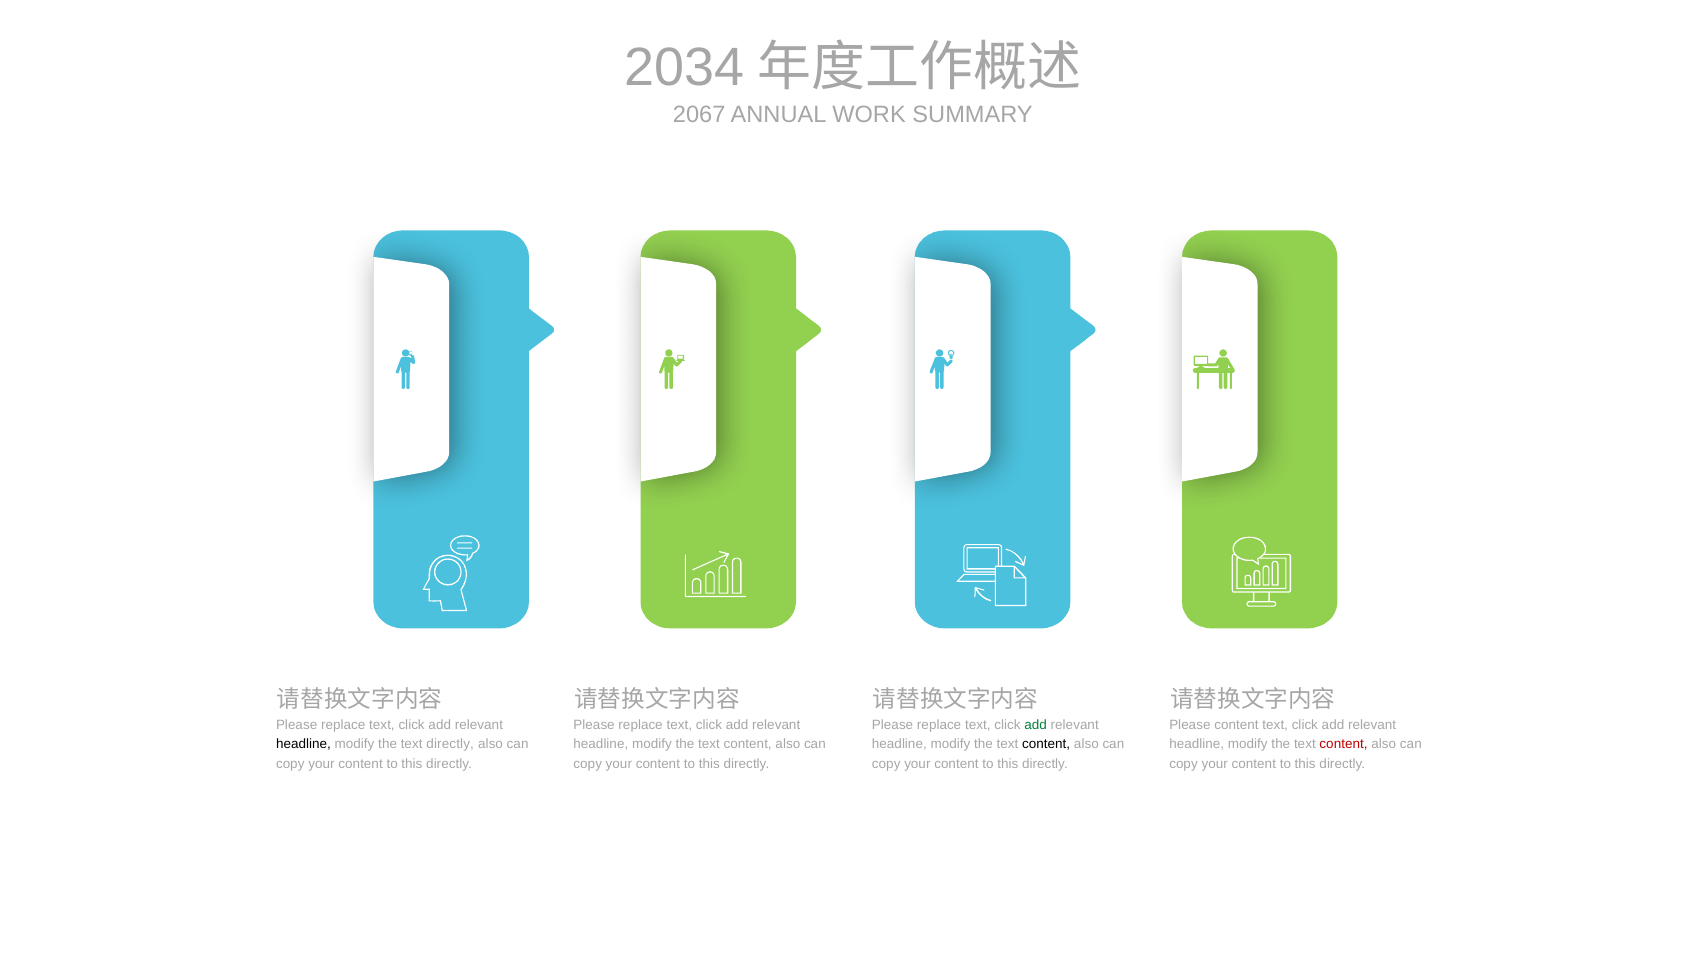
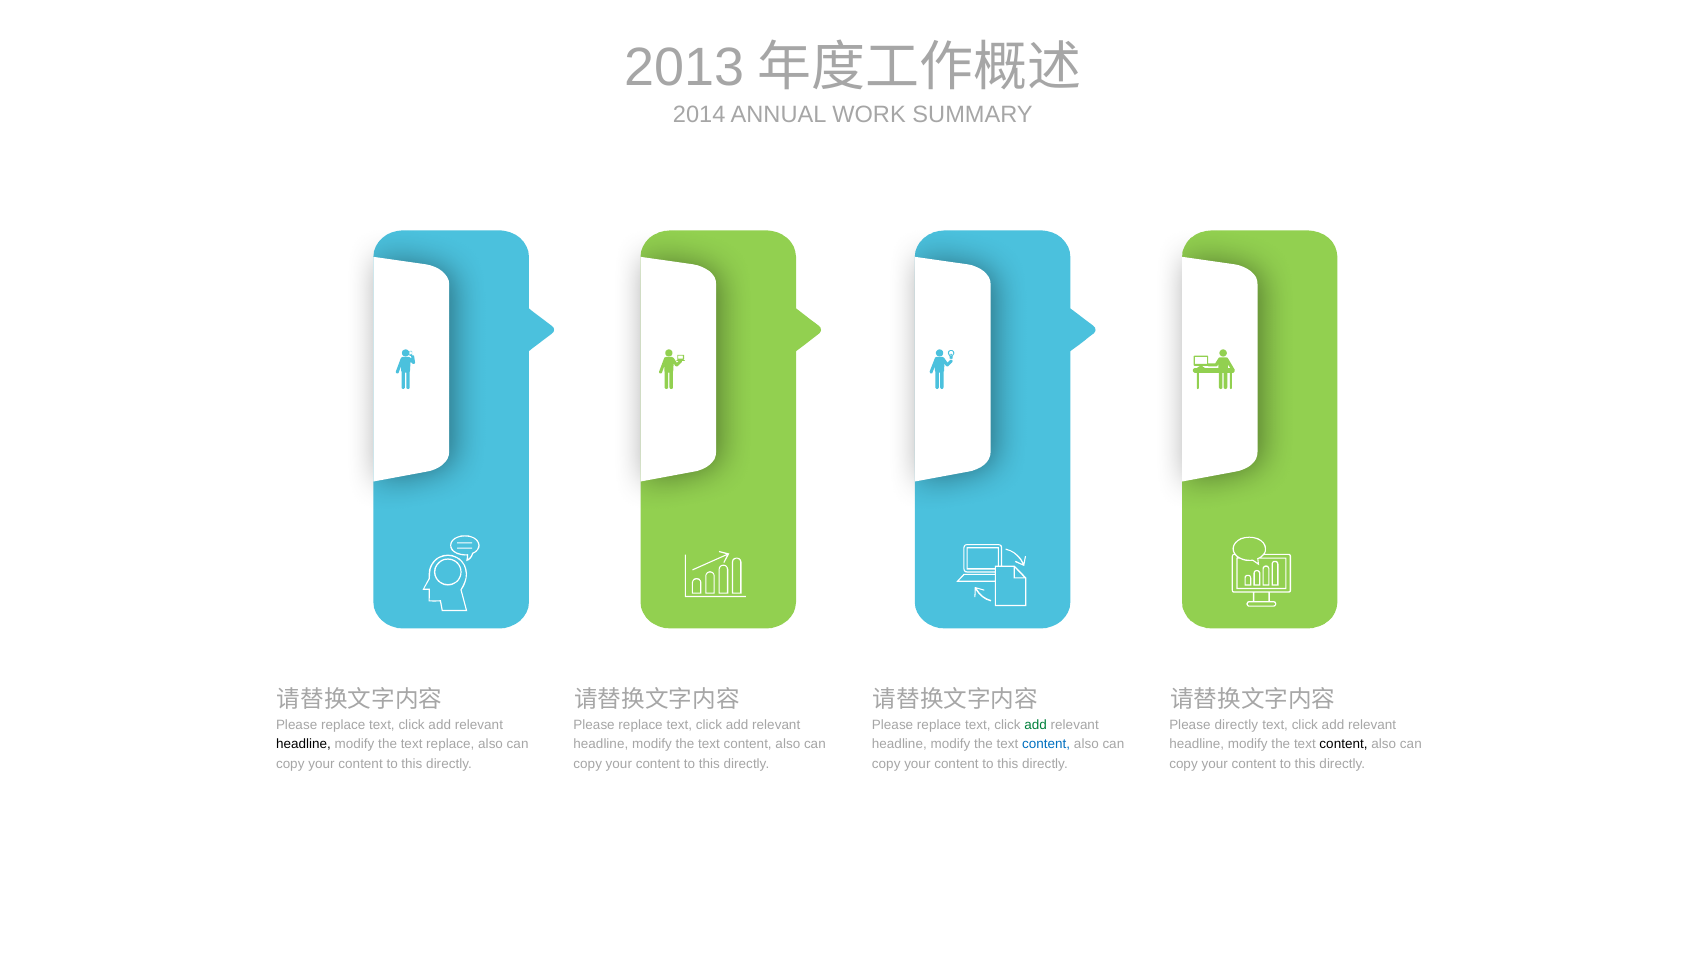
2034: 2034 -> 2013
2067: 2067 -> 2014
Please content: content -> directly
text directly: directly -> replace
content at (1046, 744) colour: black -> blue
content at (1344, 744) colour: red -> black
